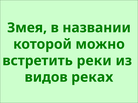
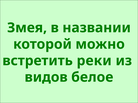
реках: реках -> белое
